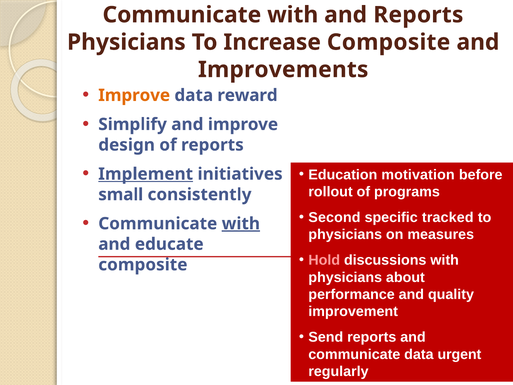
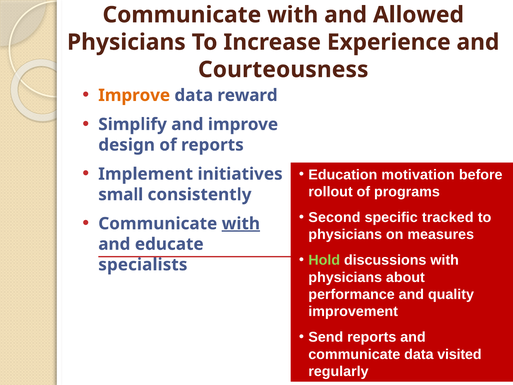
and Reports: Reports -> Allowed
Increase Composite: Composite -> Experience
Improvements: Improvements -> Courteousness
Implement underline: present -> none
Hold colour: pink -> light green
composite at (143, 265): composite -> specialists
urgent: urgent -> visited
